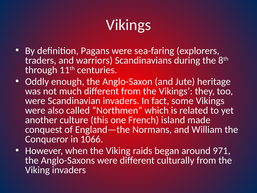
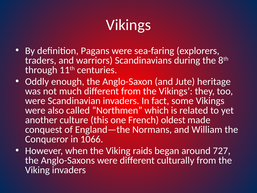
island: island -> oldest
971: 971 -> 727
